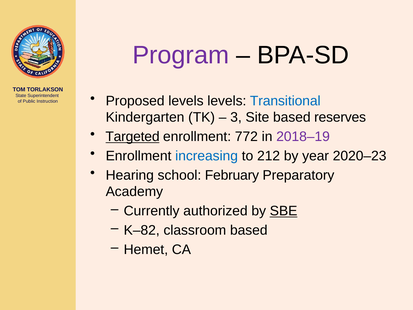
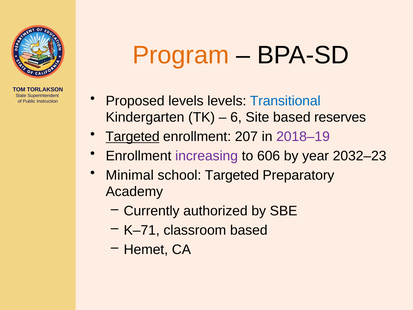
Program colour: purple -> orange
3: 3 -> 6
772: 772 -> 207
increasing colour: blue -> purple
212: 212 -> 606
2020–23: 2020–23 -> 2032–23
Hearing: Hearing -> Minimal
school February: February -> Targeted
SBE underline: present -> none
K–82: K–82 -> K–71
